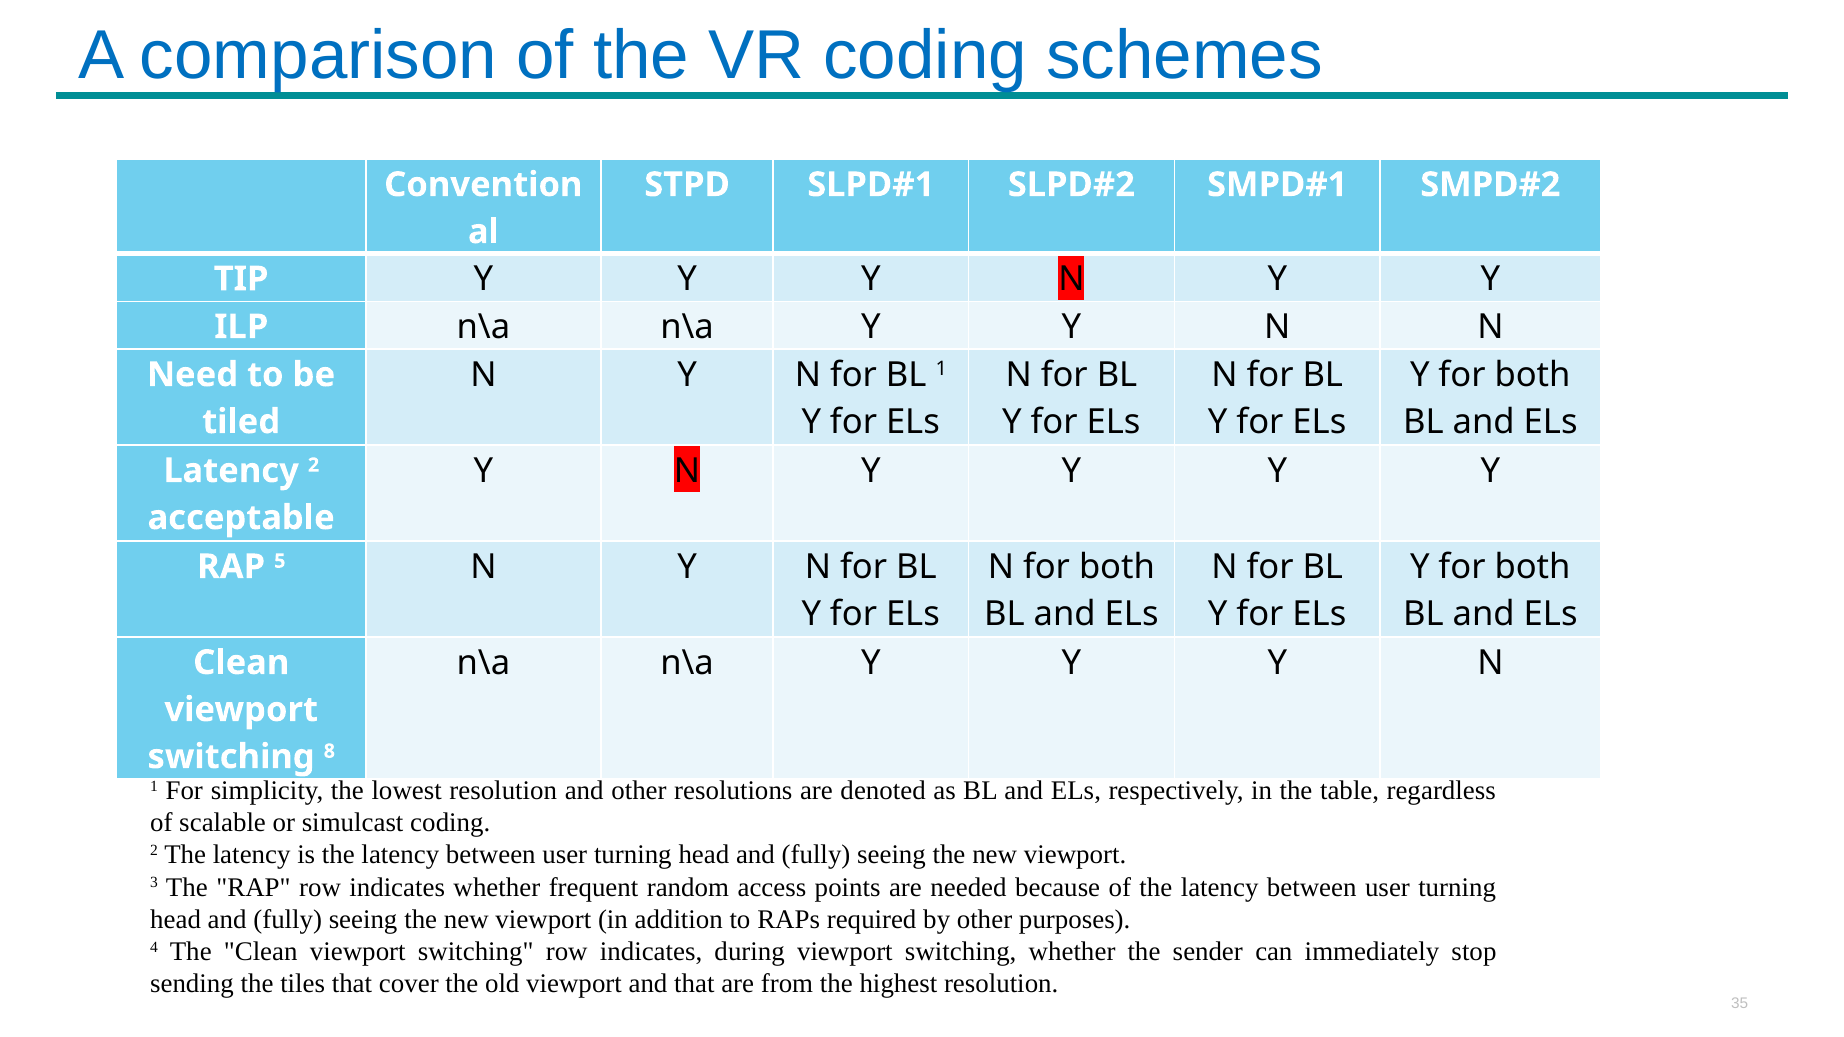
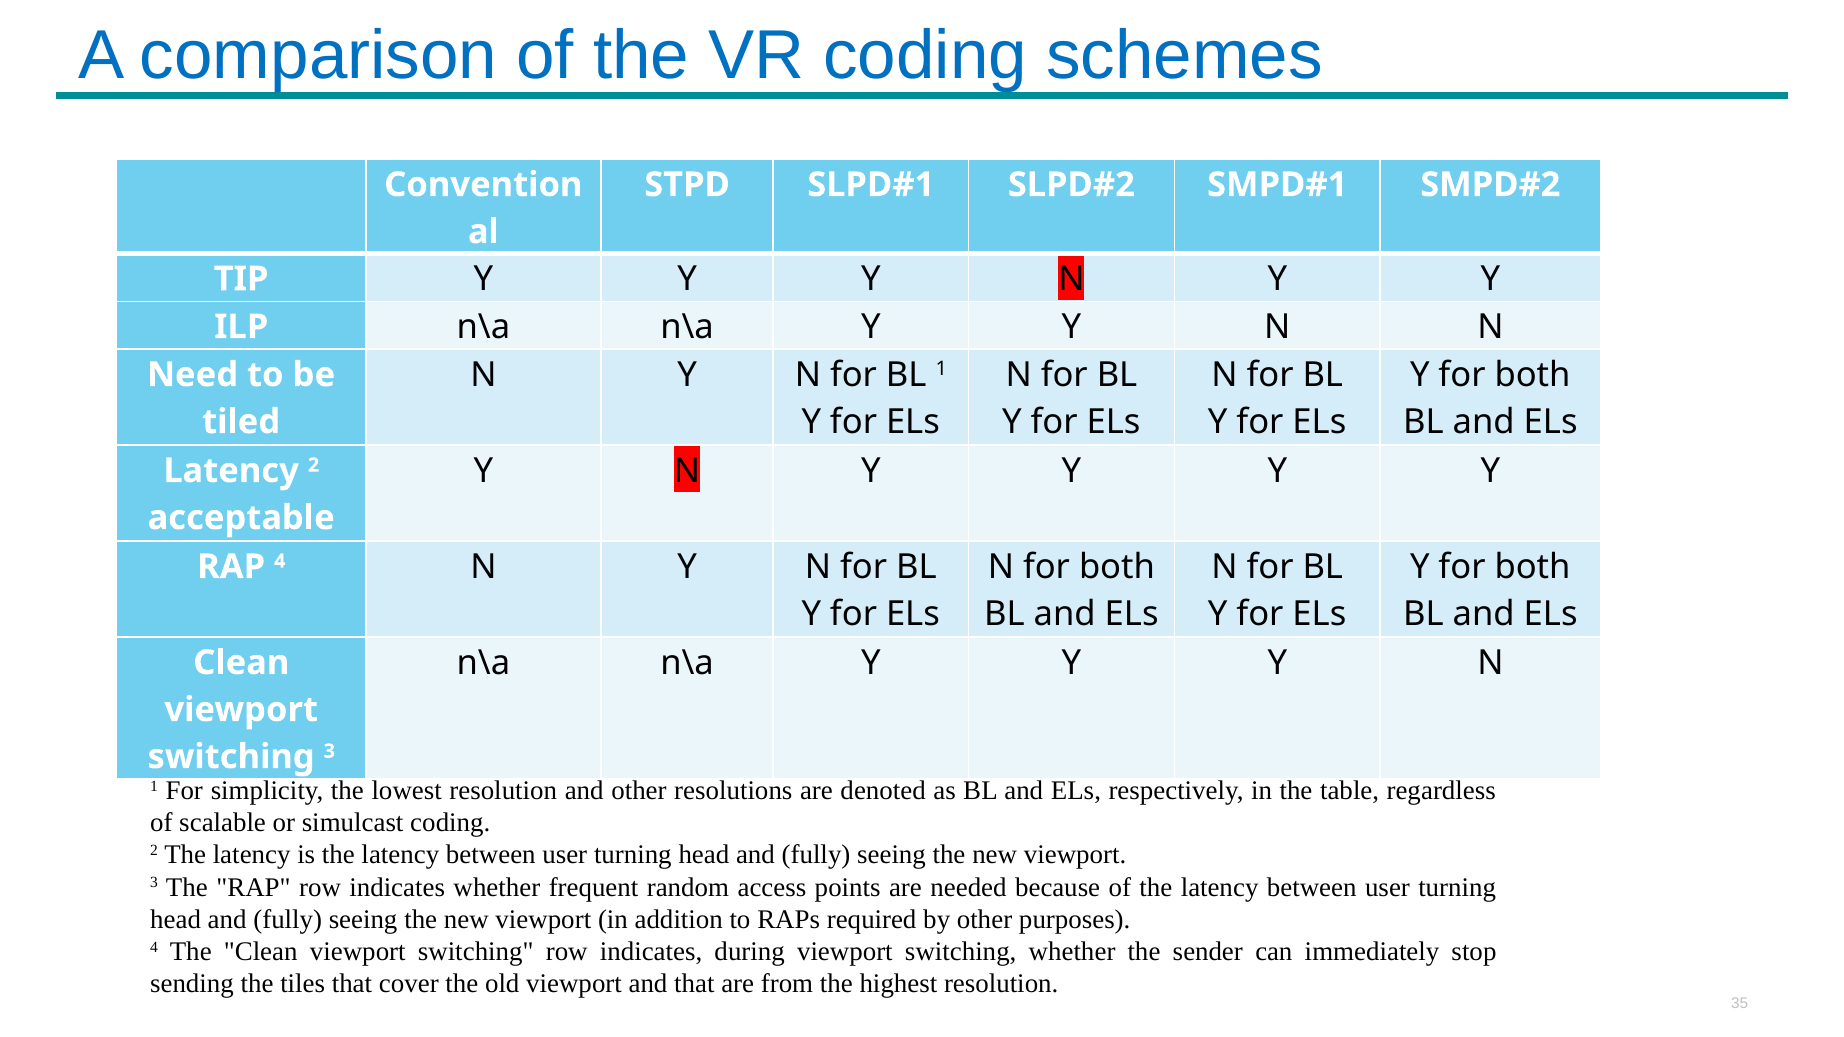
RAP 5: 5 -> 4
8 at (329, 751): 8 -> 3
